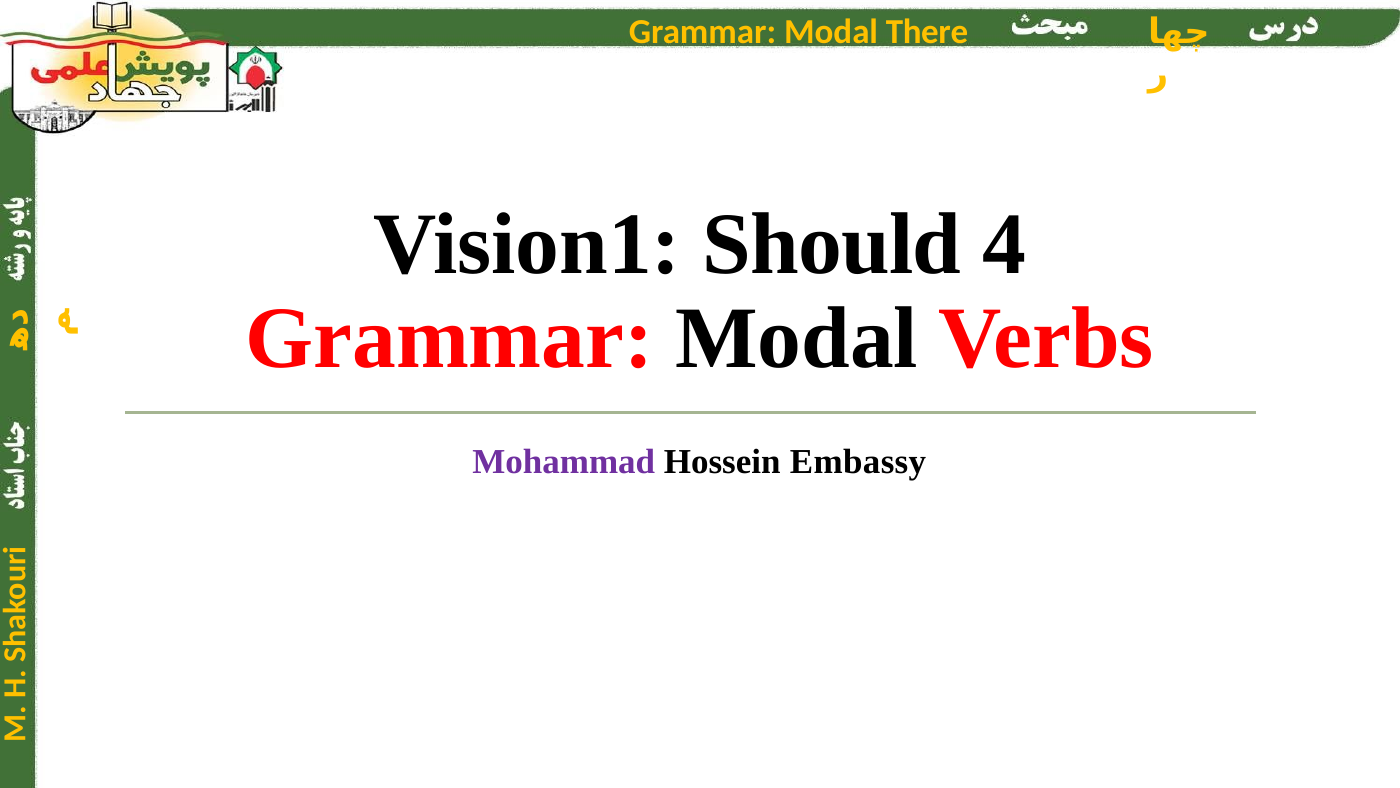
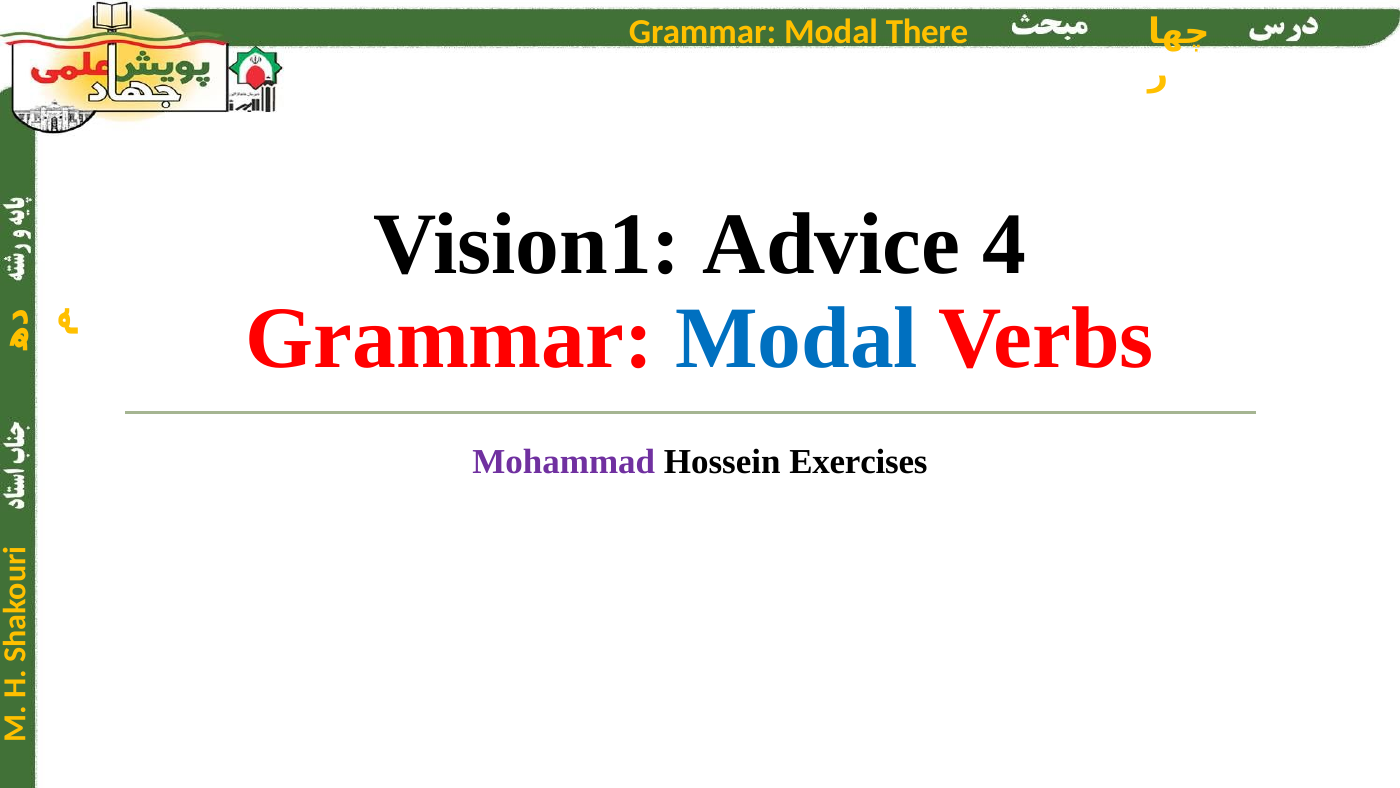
Should: Should -> Advice
Modal at (797, 339) colour: black -> blue
Embassy: Embassy -> Exercises
